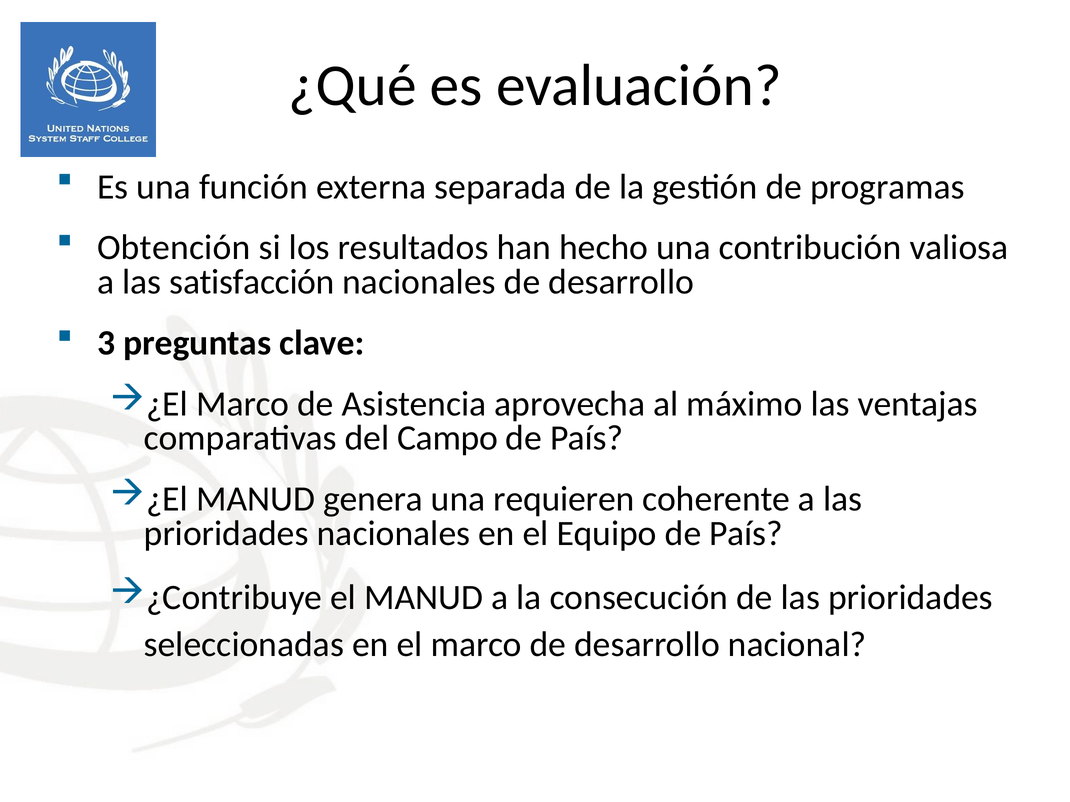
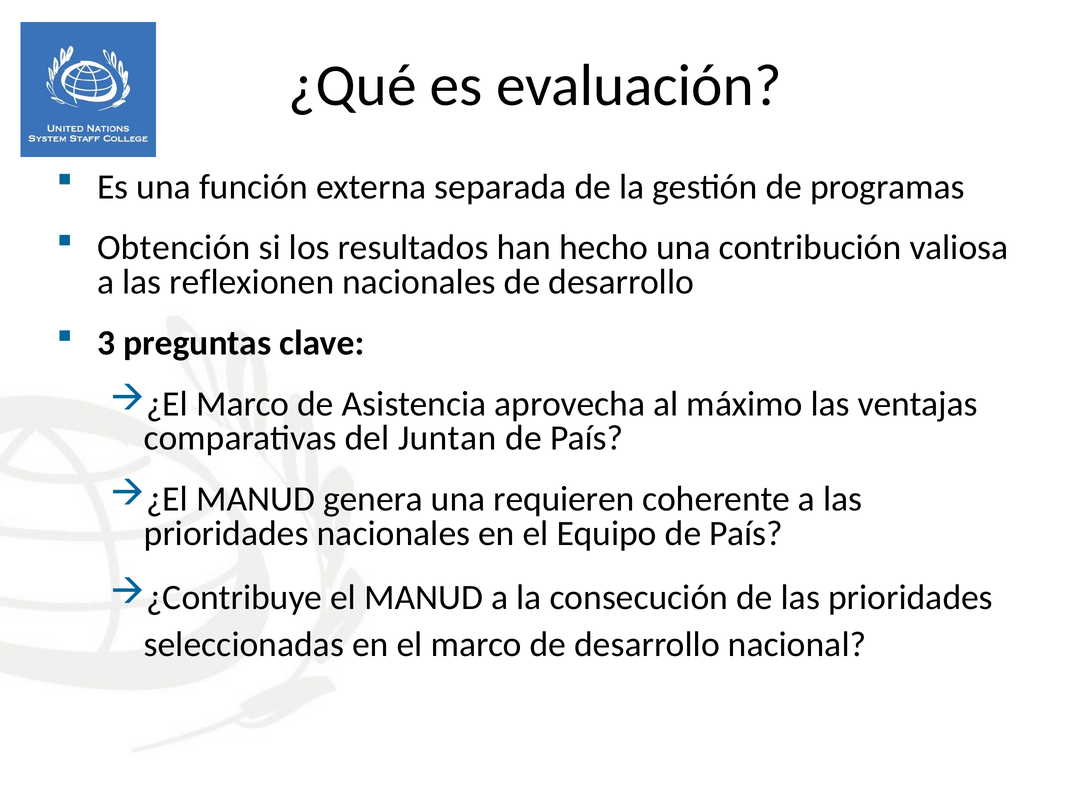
satisfacción: satisfacción -> reflexionen
Campo: Campo -> Juntan
